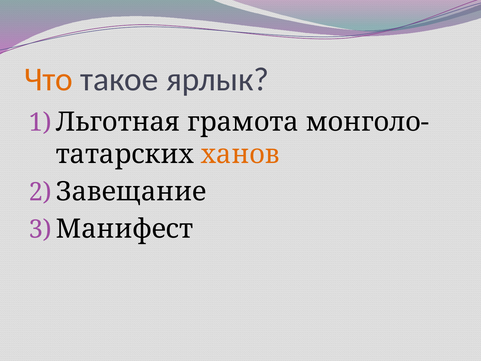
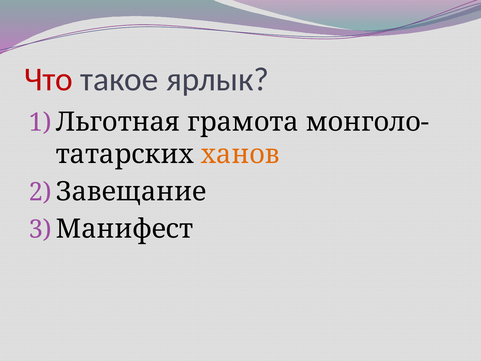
Что colour: orange -> red
